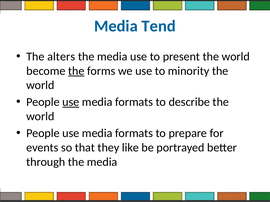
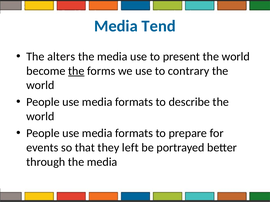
minority: minority -> contrary
use at (71, 102) underline: present -> none
like: like -> left
